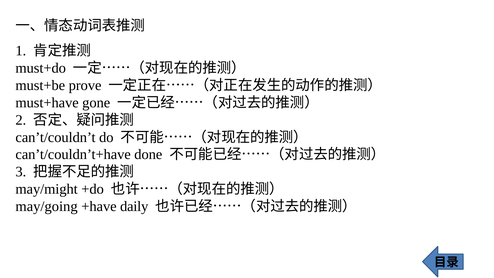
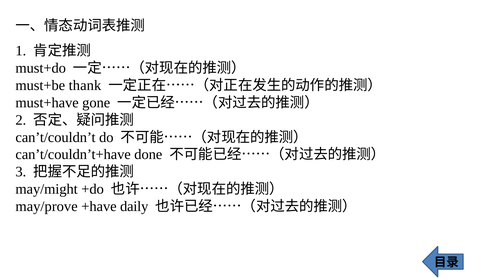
prove: prove -> thank
may/going: may/going -> may/prove
